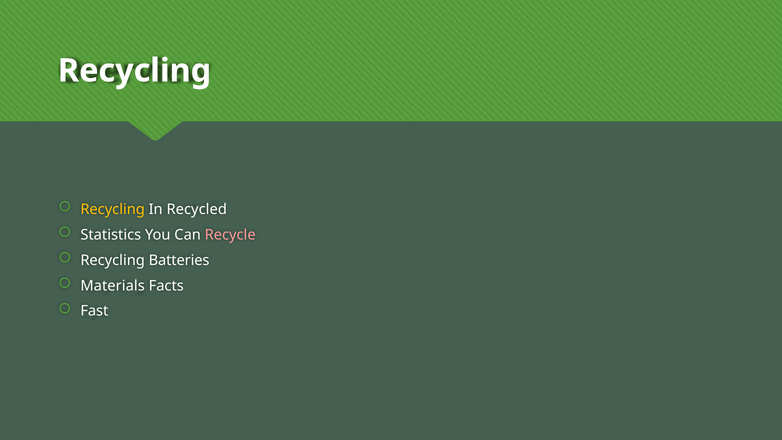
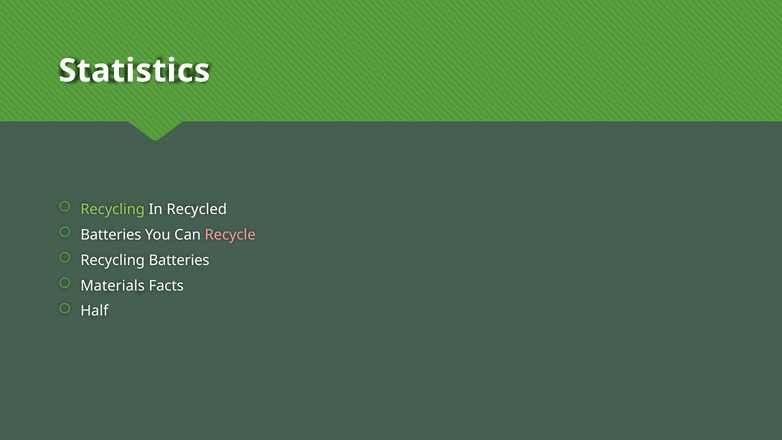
Recycling at (135, 71): Recycling -> Statistics
Recycling at (113, 209) colour: yellow -> light green
Statistics at (111, 235): Statistics -> Batteries
Fast: Fast -> Half
